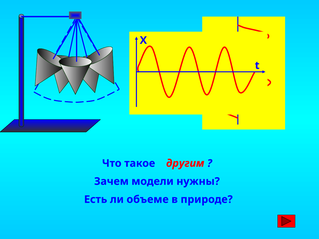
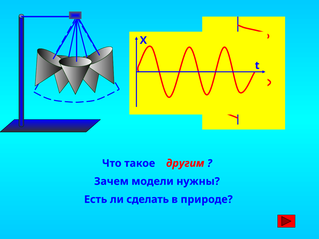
объеме: объеме -> сделать
